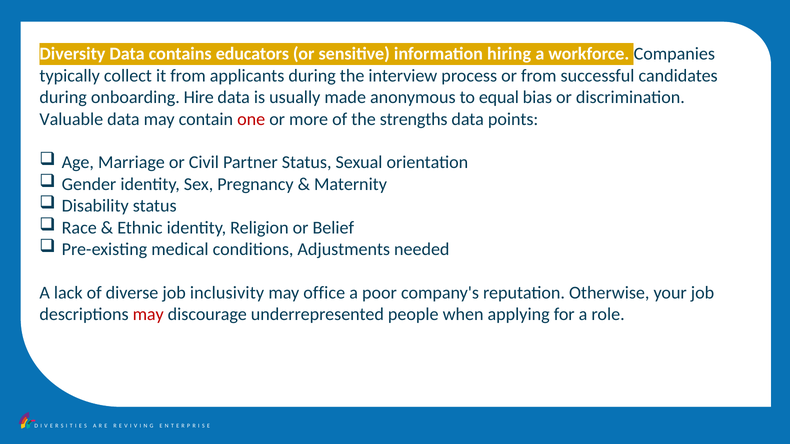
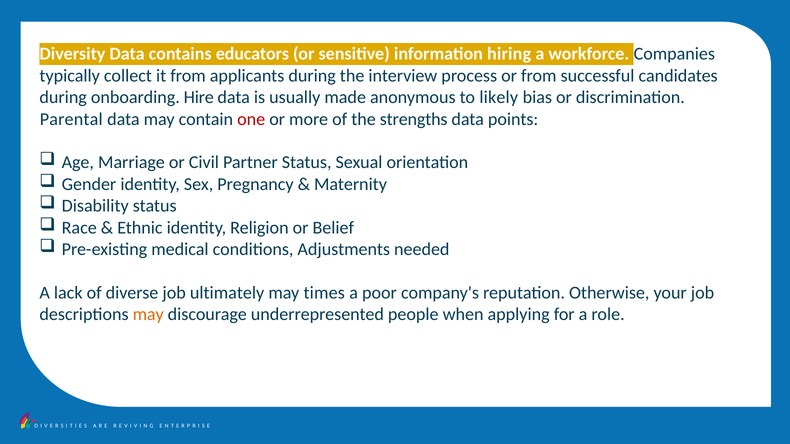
equal: equal -> likely
Valuable: Valuable -> Parental
inclusivity: inclusivity -> ultimately
office: office -> times
may at (148, 315) colour: red -> orange
